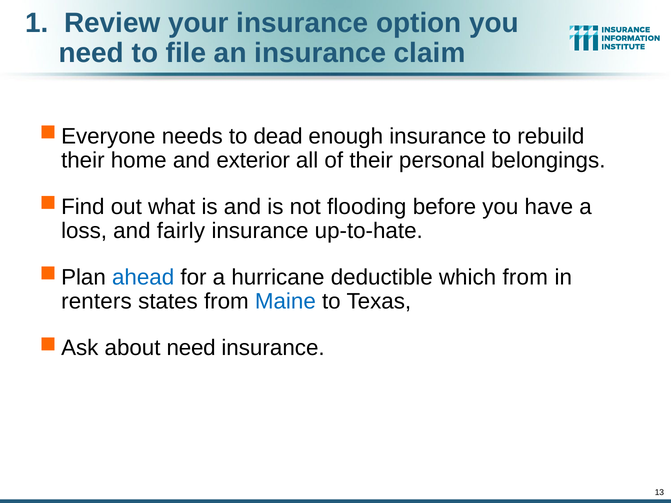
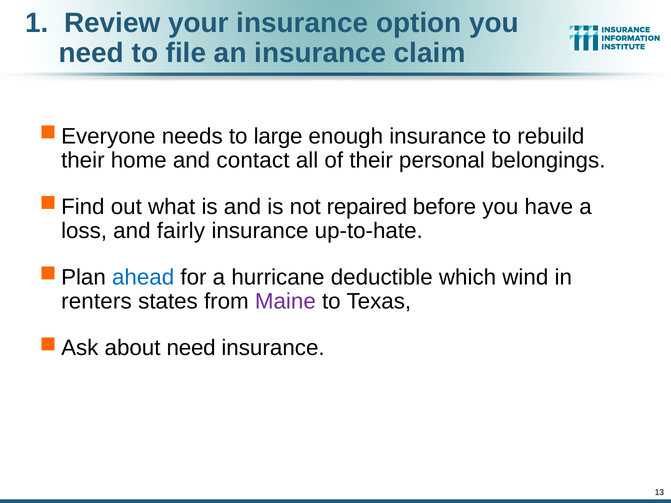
dead: dead -> large
exterior: exterior -> contact
flooding: flooding -> repaired
which from: from -> wind
Maine colour: blue -> purple
